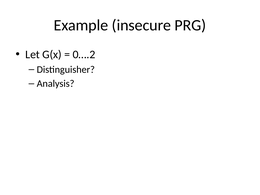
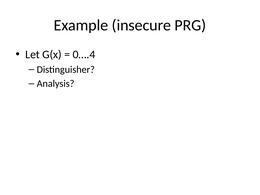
0….2: 0….2 -> 0….4
